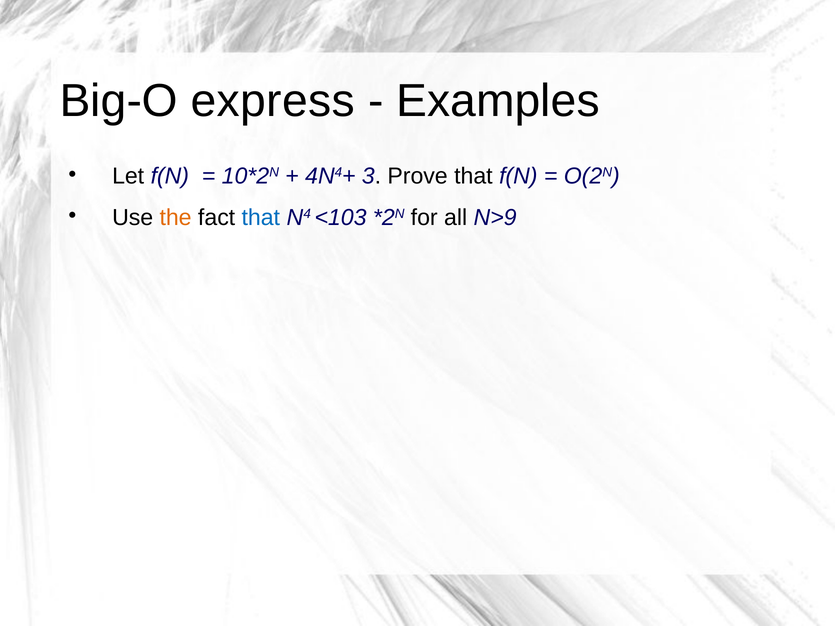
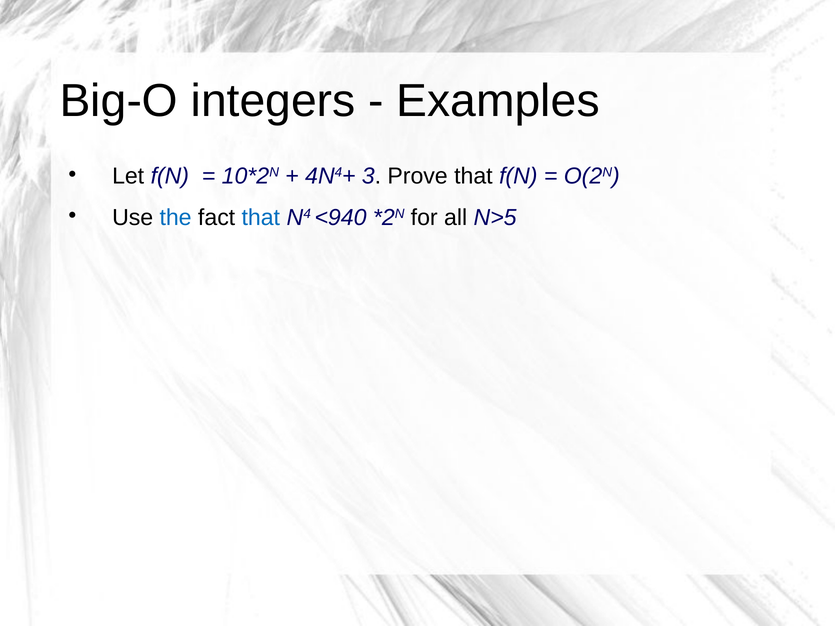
express: express -> integers
the colour: orange -> blue
<103: <103 -> <940
N>9: N>9 -> N>5
